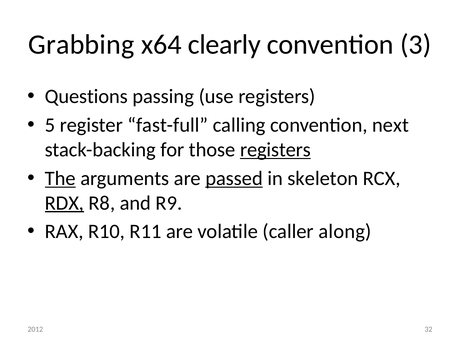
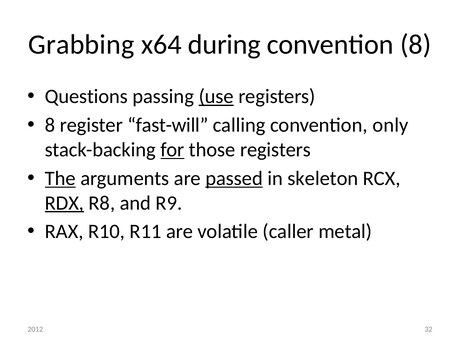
clearly: clearly -> during
convention 3: 3 -> 8
use underline: none -> present
5 at (50, 125): 5 -> 8
fast-full: fast-full -> fast-will
next: next -> only
for underline: none -> present
registers at (275, 150) underline: present -> none
along: along -> metal
